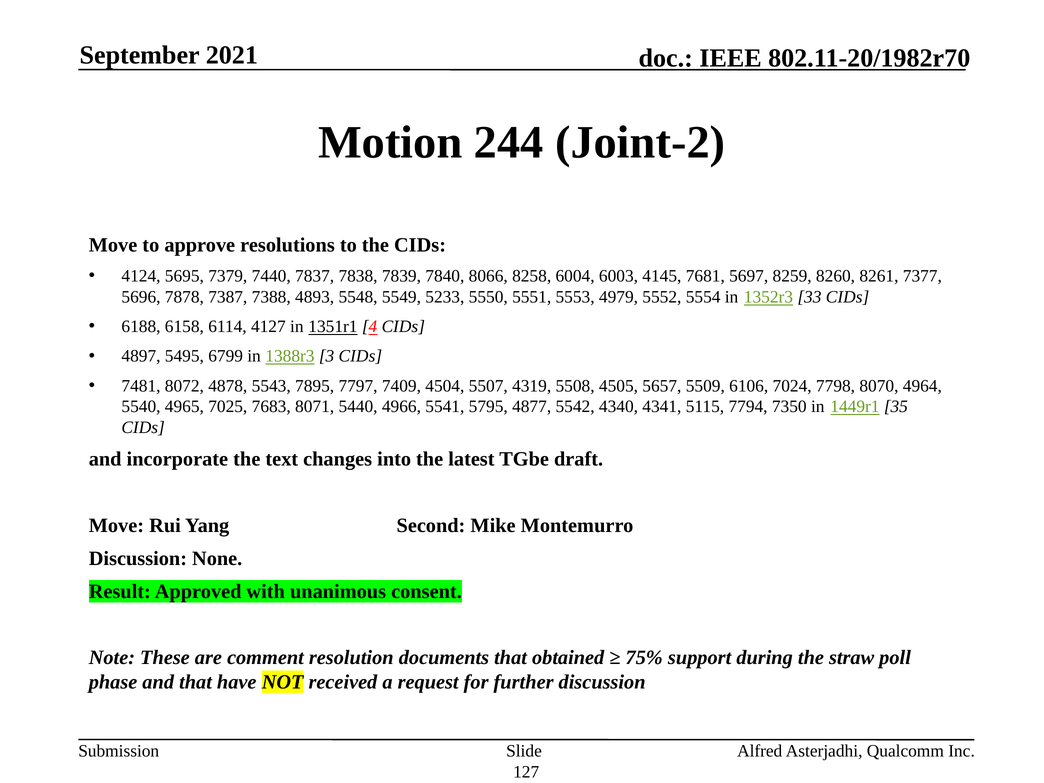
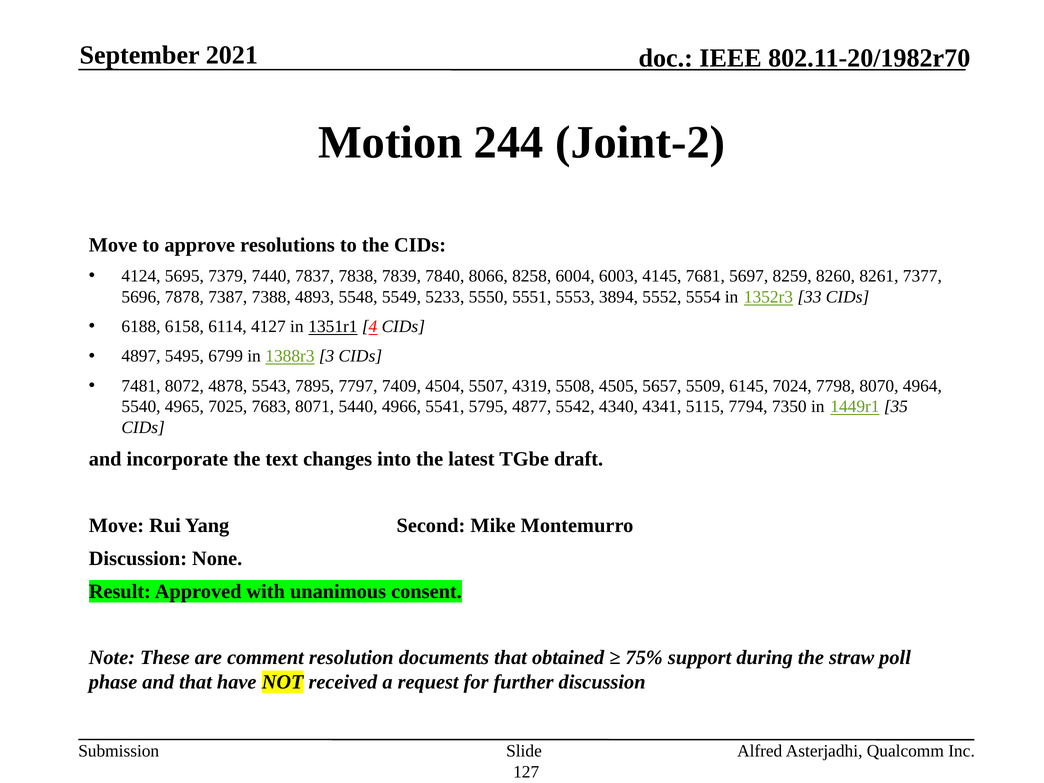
4979: 4979 -> 3894
6106: 6106 -> 6145
